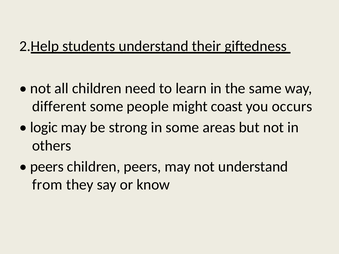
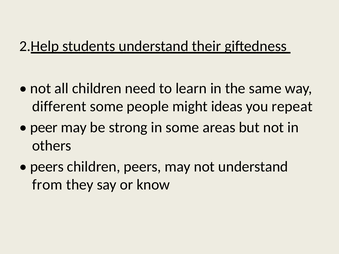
coast: coast -> ideas
occurs: occurs -> repeat
logic: logic -> peer
